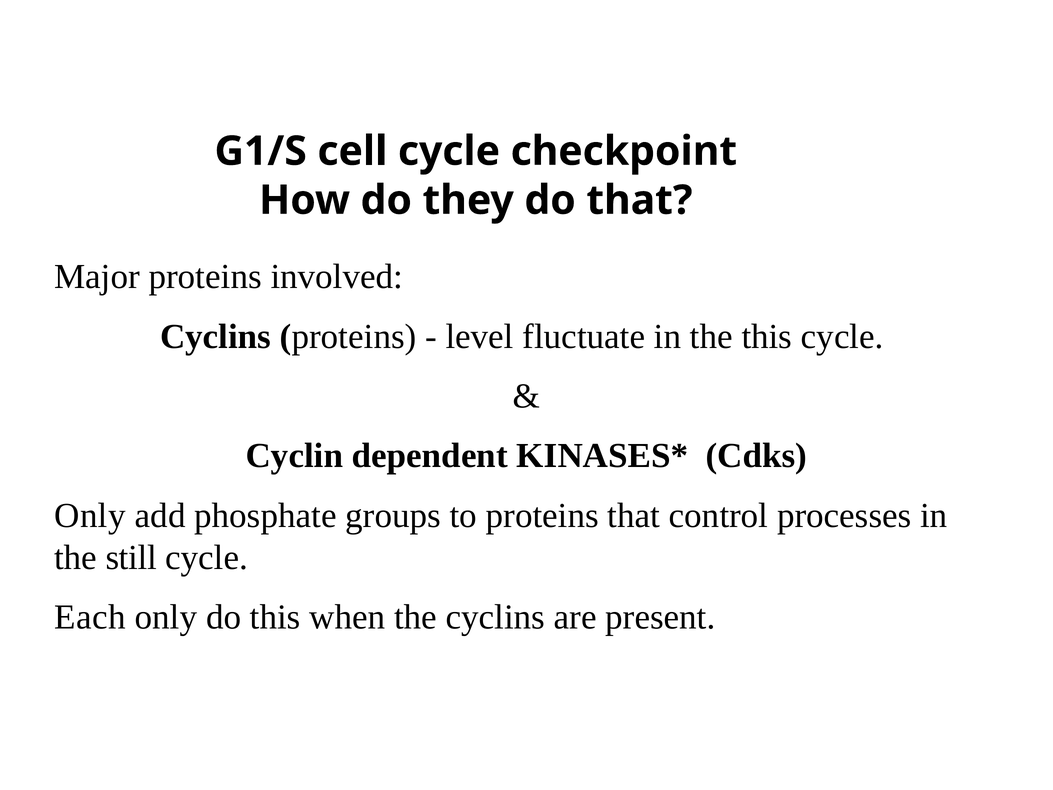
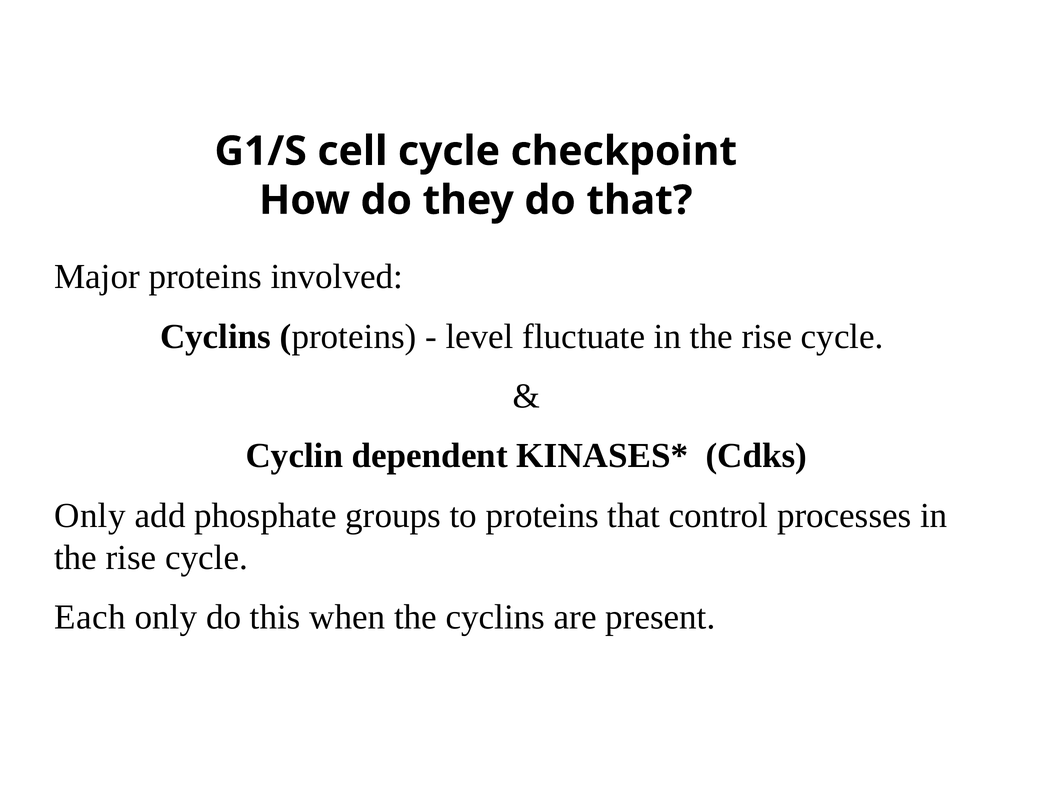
fluctuate in the this: this -> rise
still at (131, 558): still -> rise
